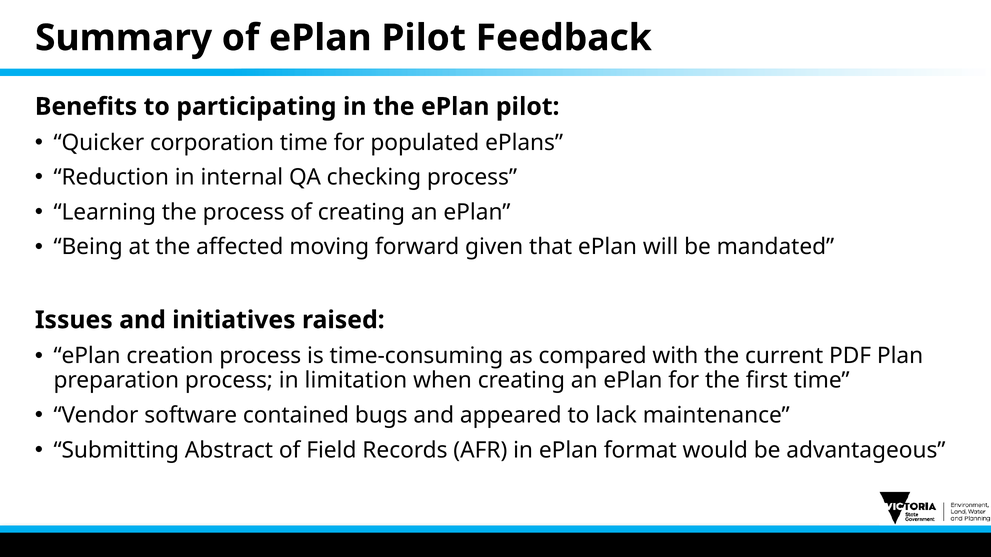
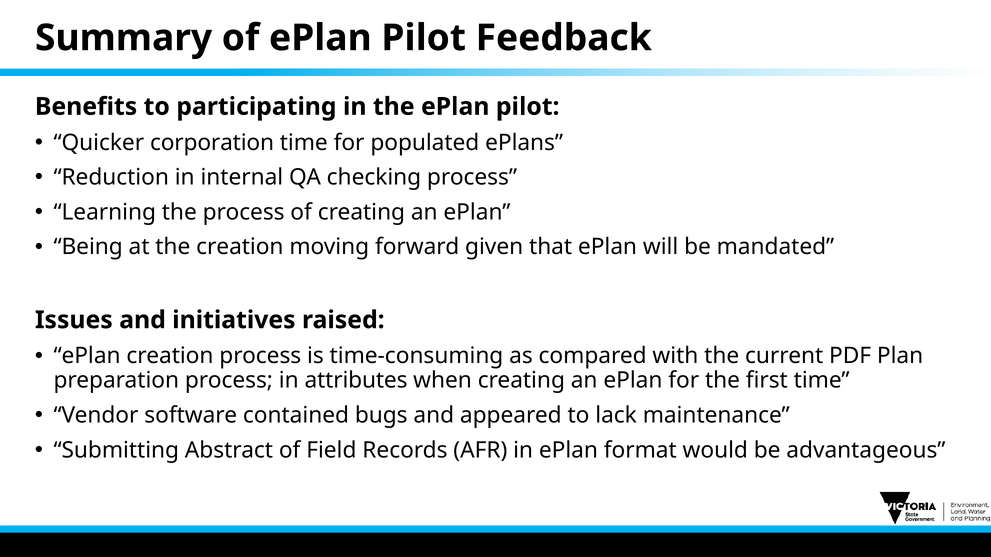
the affected: affected -> creation
limitation: limitation -> attributes
